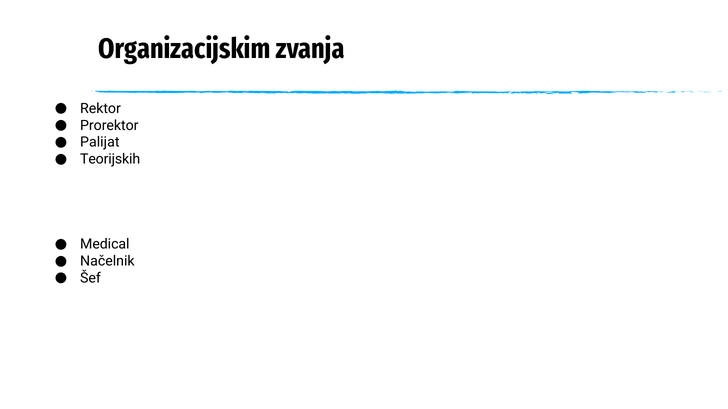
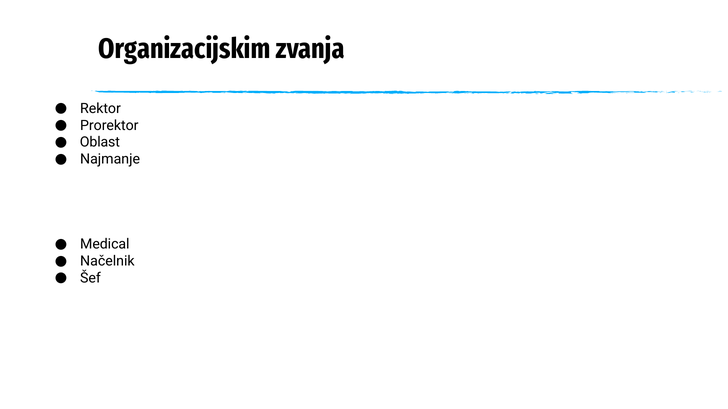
Palijat: Palijat -> Oblast
Teorijskih: Teorijskih -> Najmanje
